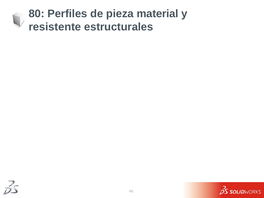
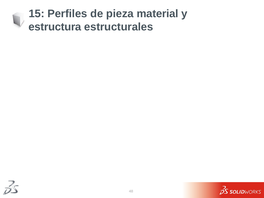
80: 80 -> 15
resistente: resistente -> estructura
